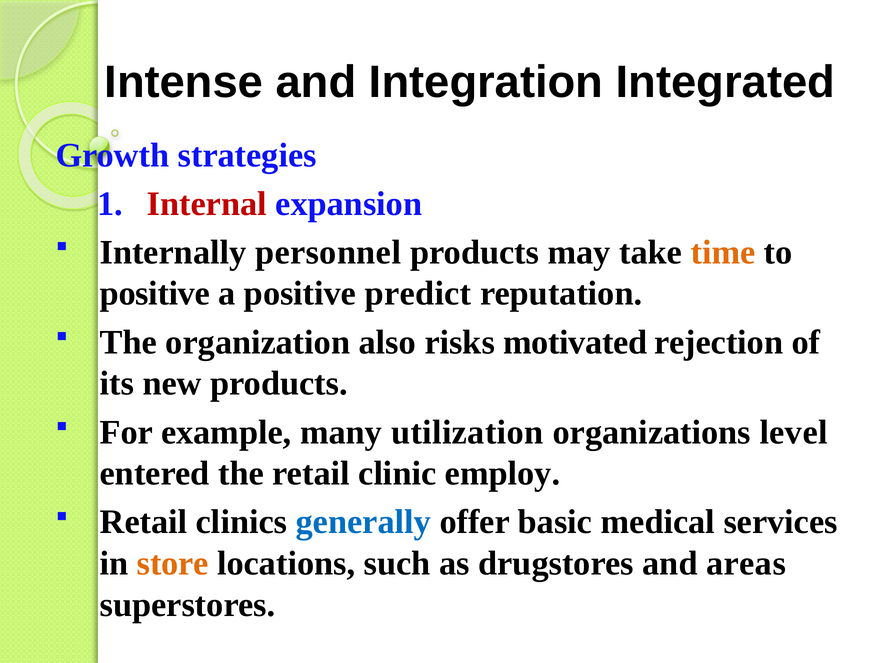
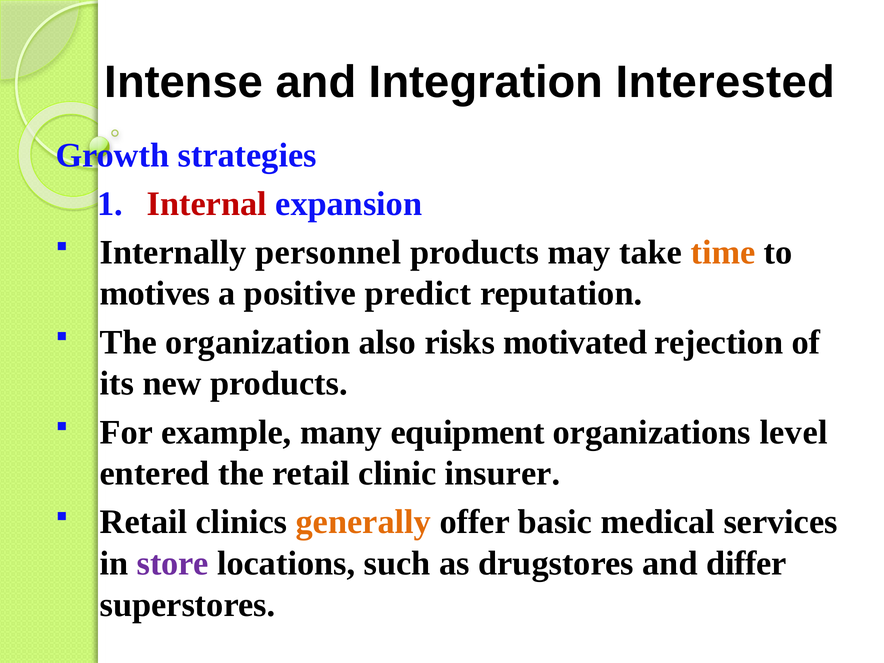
Integrated: Integrated -> Interested
positive at (155, 294): positive -> motives
utilization: utilization -> equipment
employ: employ -> insurer
generally colour: blue -> orange
store colour: orange -> purple
areas: areas -> differ
